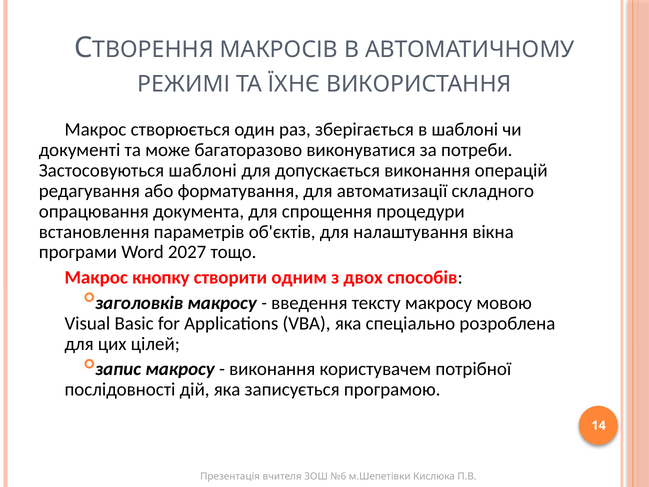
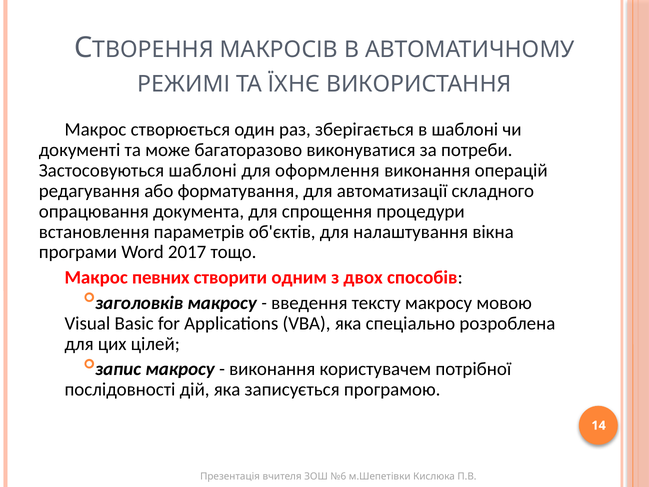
допускається: допускається -> оформлення
2027: 2027 -> 2017
кнопку: кнопку -> певних
